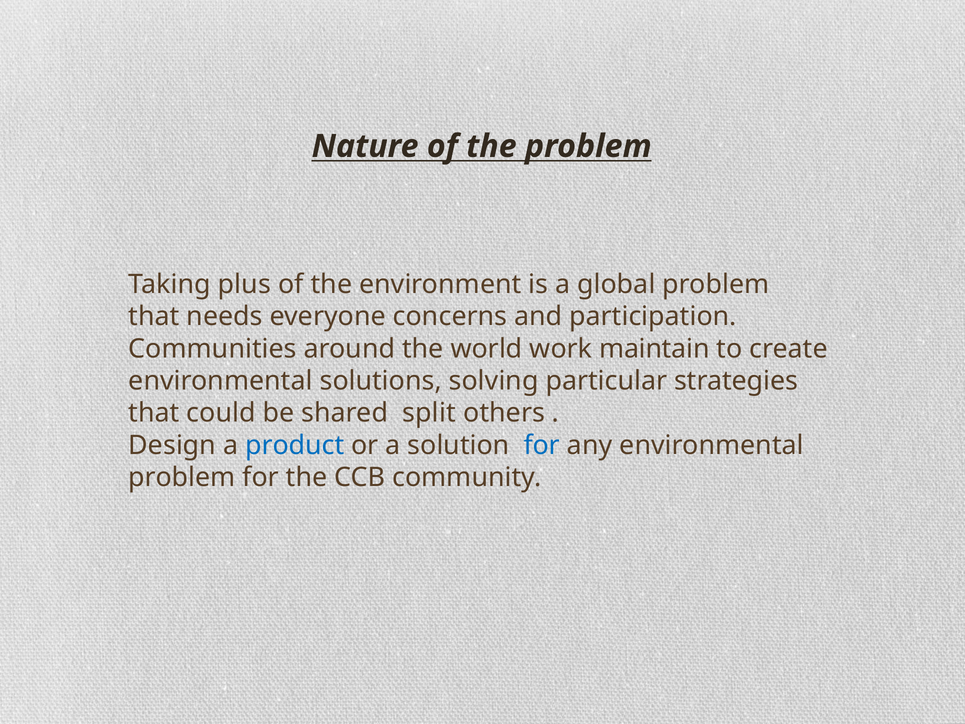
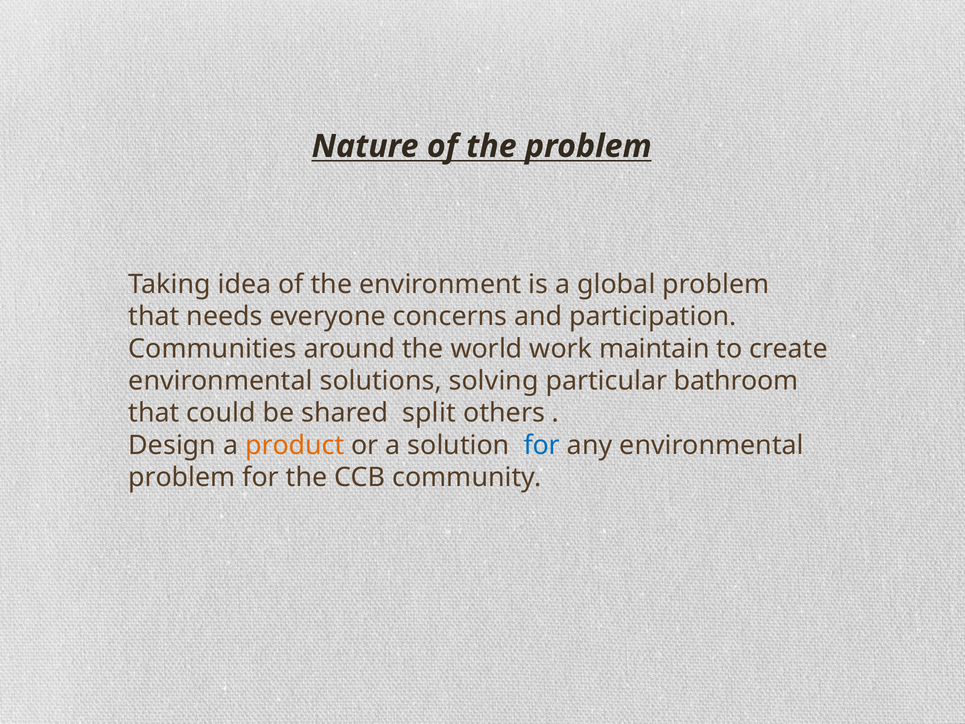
plus: plus -> idea
strategies: strategies -> bathroom
product colour: blue -> orange
